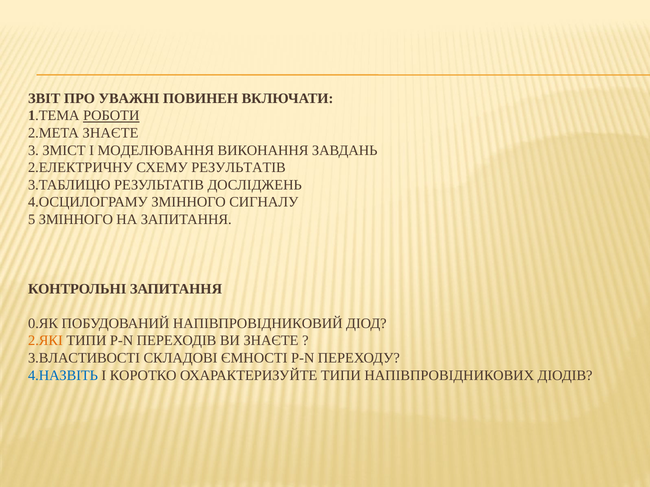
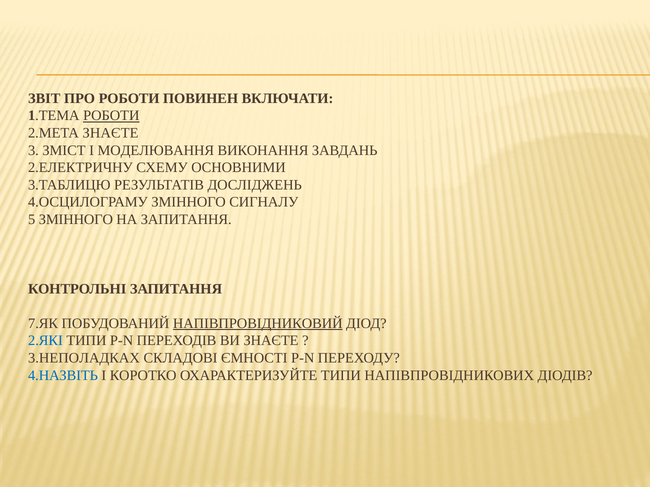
ПРО УВАЖНІ: УВАЖНІ -> РОБОТИ
СХЕМУ РЕЗУЛЬТАТІВ: РЕЗУЛЬТАТІВ -> ОСНОВНИМИ
0.ЯК: 0.ЯК -> 7.ЯК
НАПІВПРОВІДНИКОВИЙ underline: none -> present
2.ЯКІ colour: orange -> blue
3.ВЛАСТИВОСТІ: 3.ВЛАСТИВОСТІ -> 3.НЕПОЛАДКАХ
